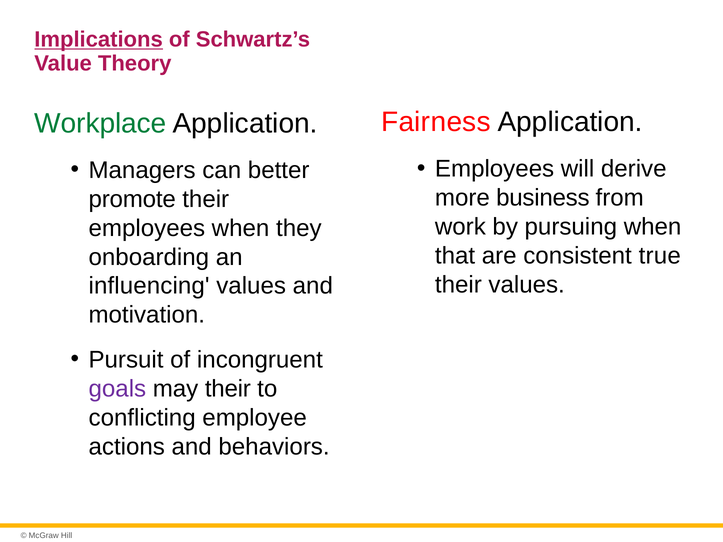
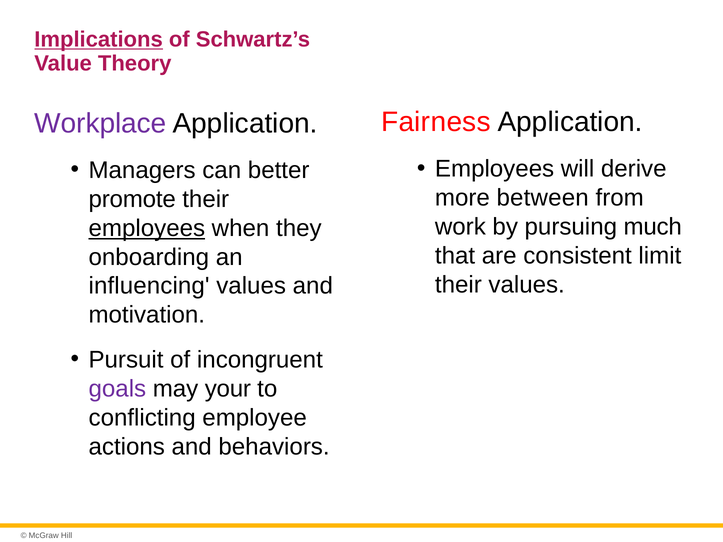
Workplace colour: green -> purple
business: business -> between
pursuing when: when -> much
employees at (147, 228) underline: none -> present
true: true -> limit
may their: their -> your
